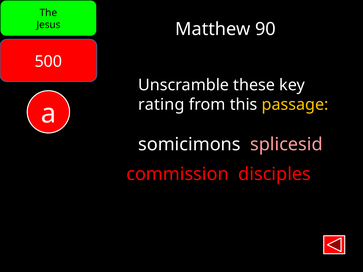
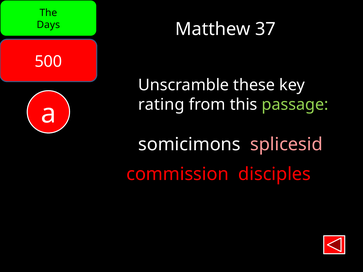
Jesus: Jesus -> Days
90: 90 -> 37
passage colour: yellow -> light green
